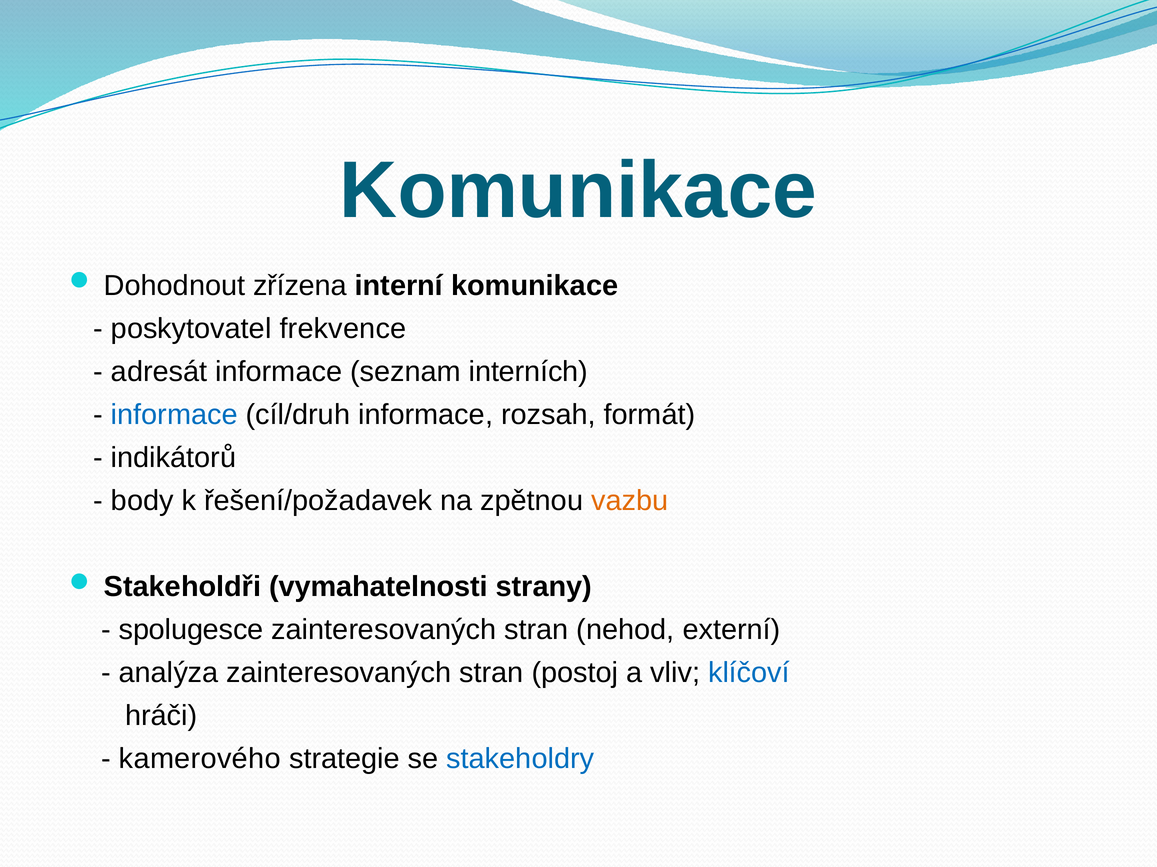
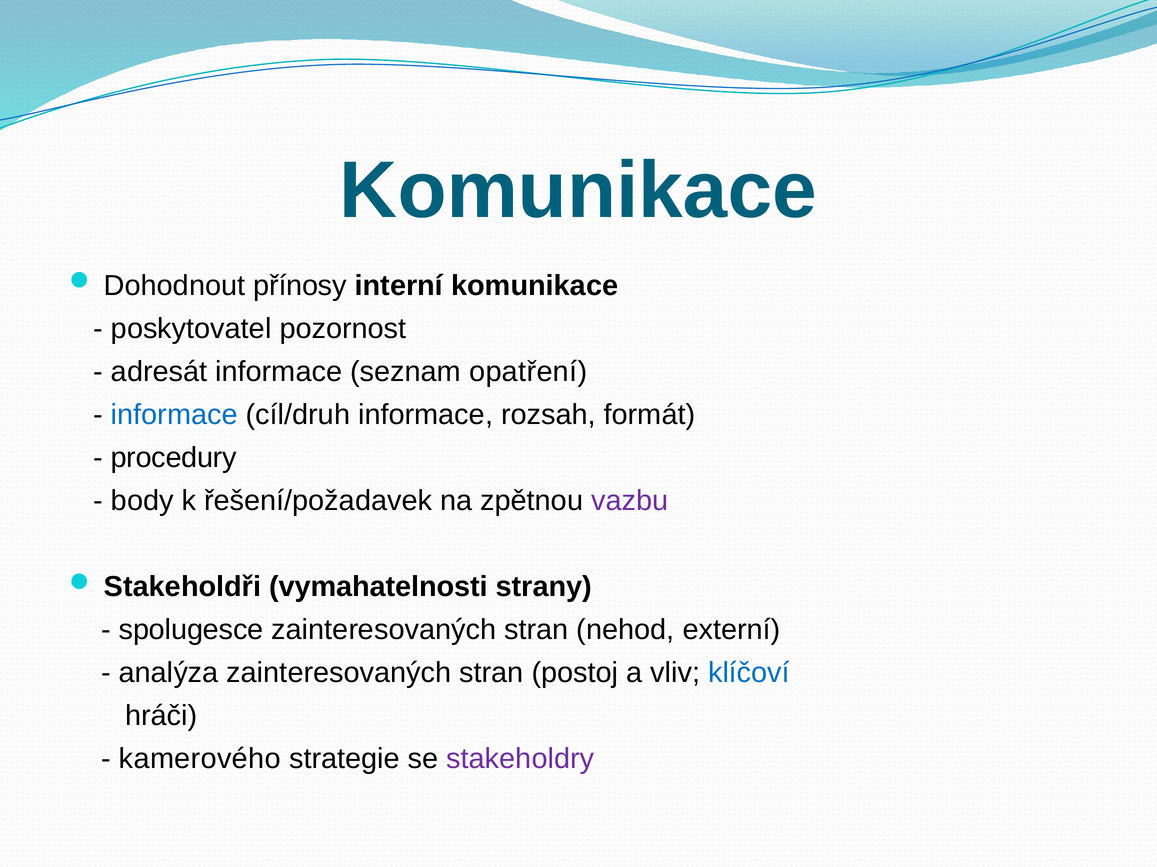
zřízena: zřízena -> přínosy
frekvence: frekvence -> pozornost
interních: interních -> opatření
indikátorů: indikátorů -> procedury
vazbu colour: orange -> purple
stakeholdry colour: blue -> purple
